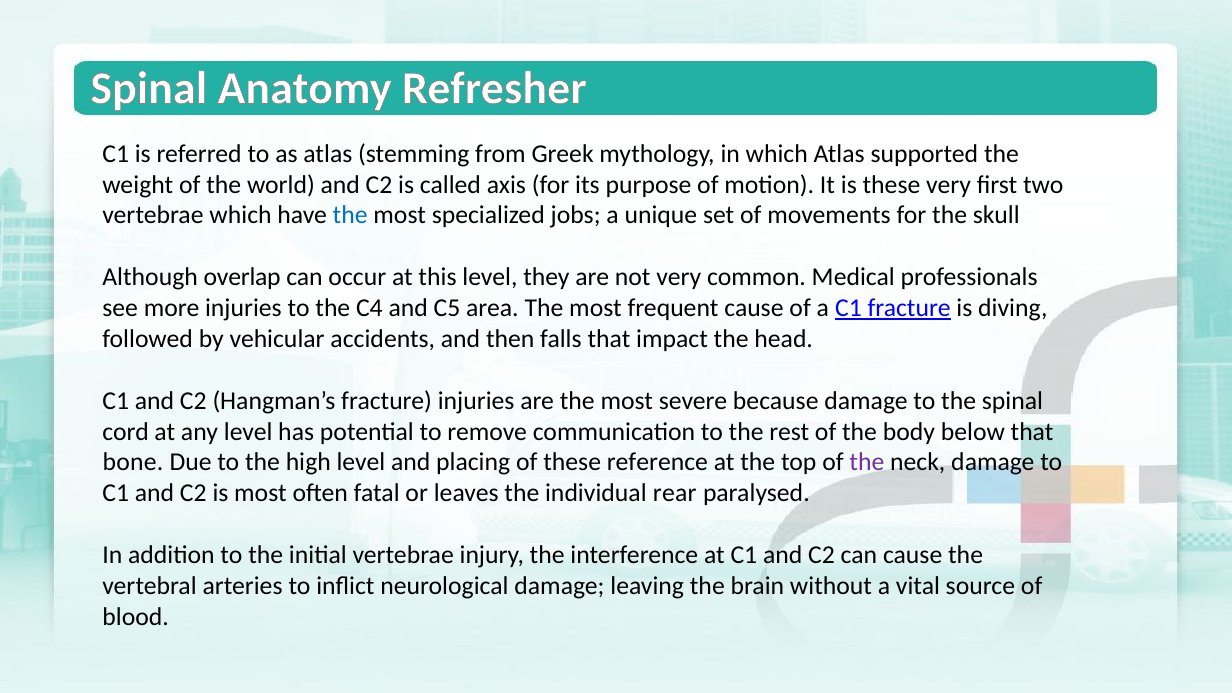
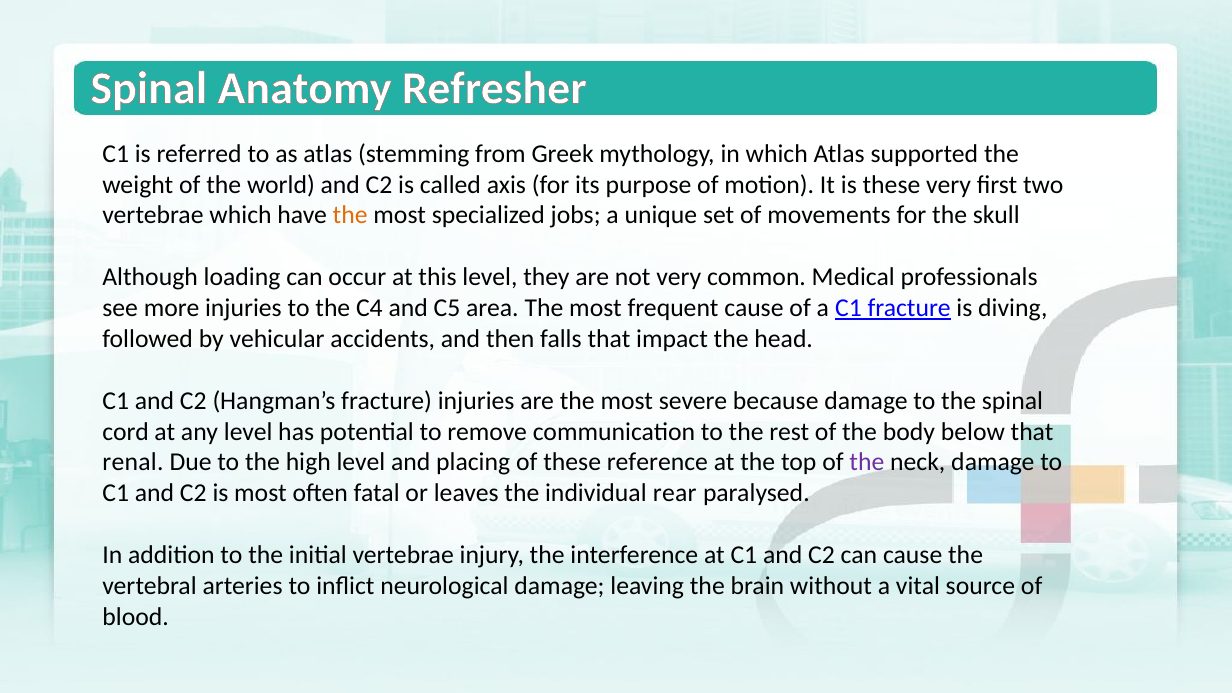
the at (350, 215) colour: blue -> orange
overlap: overlap -> loading
bone: bone -> renal
